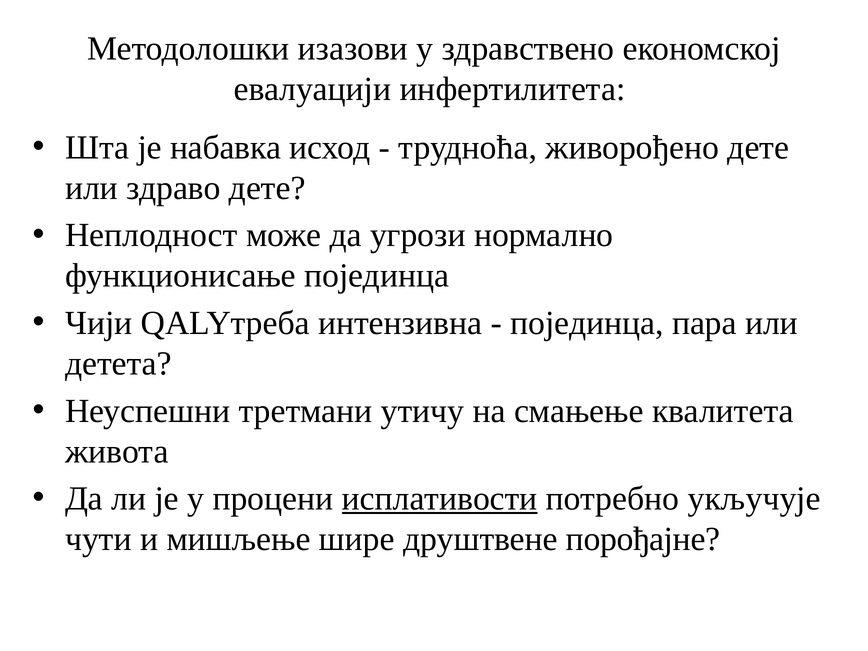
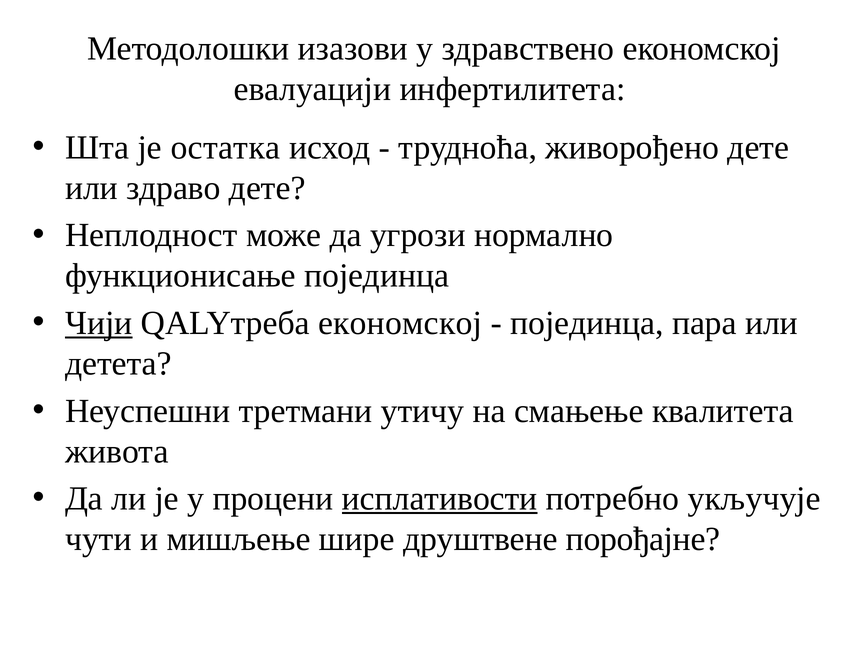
набавка: набавка -> остатка
Чији underline: none -> present
QALYтреба интензивна: интензивна -> економској
